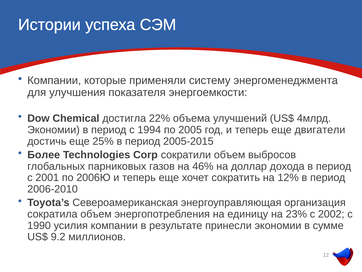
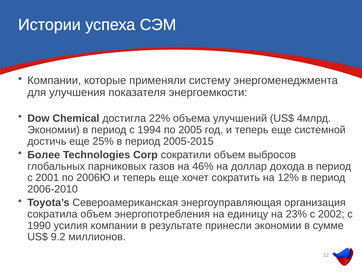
двигатели: двигатели -> системной
